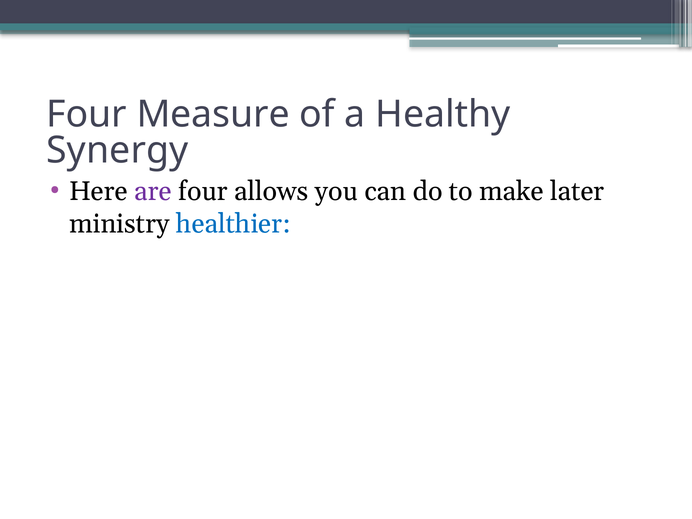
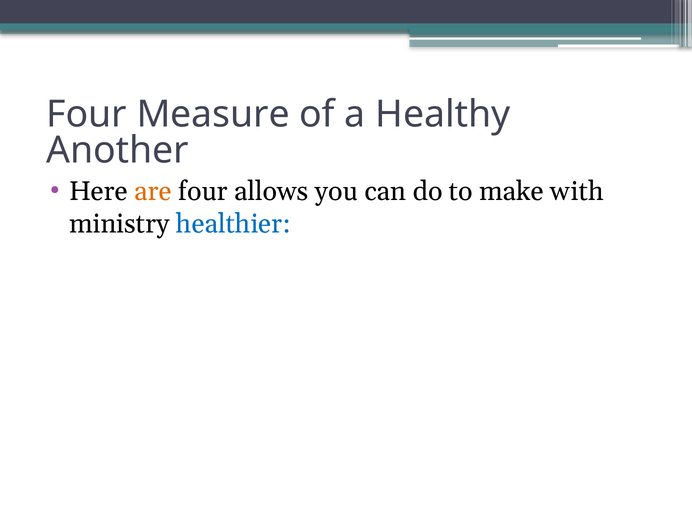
Synergy: Synergy -> Another
are colour: purple -> orange
later: later -> with
